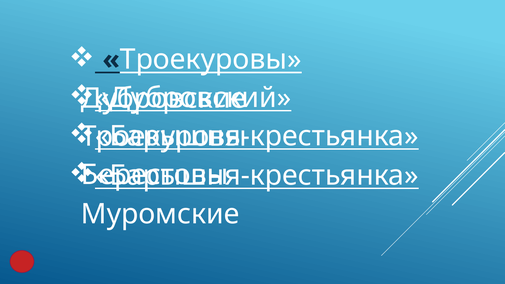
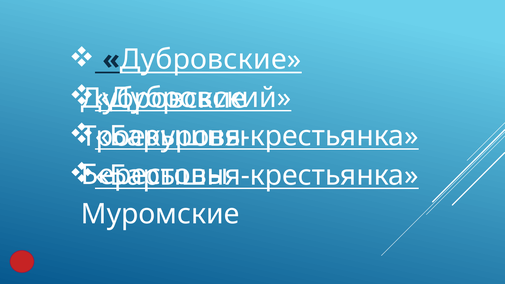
Троекуровы at (211, 60): Троекуровы -> Дубровские
